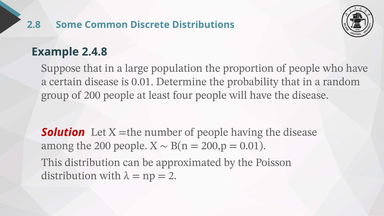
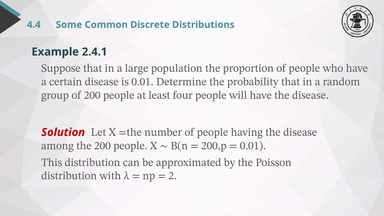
2.8: 2.8 -> 4.4
2.4.8: 2.4.8 -> 2.4.1
